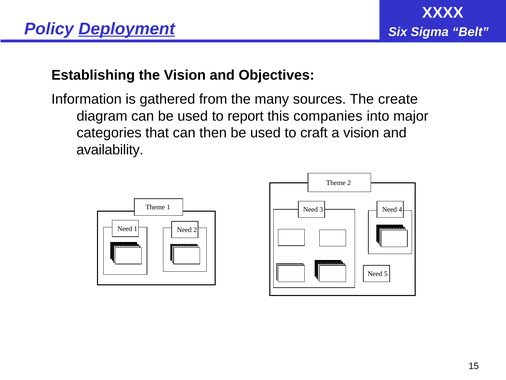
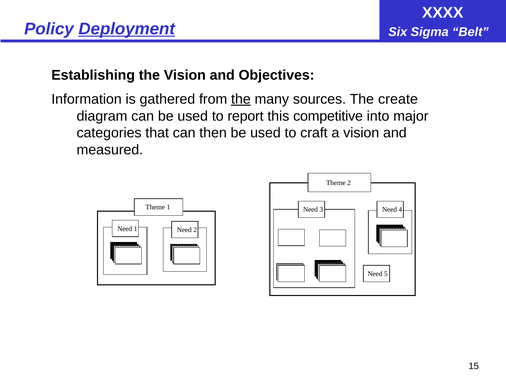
the at (241, 99) underline: none -> present
companies: companies -> competitive
availability: availability -> measured
